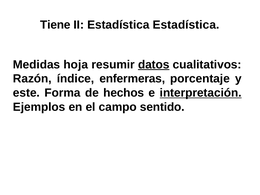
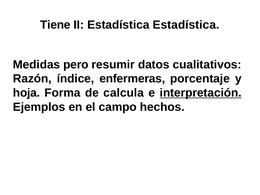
hoja: hoja -> pero
datos underline: present -> none
este: este -> hoja
hechos: hechos -> calcula
sentido: sentido -> hechos
